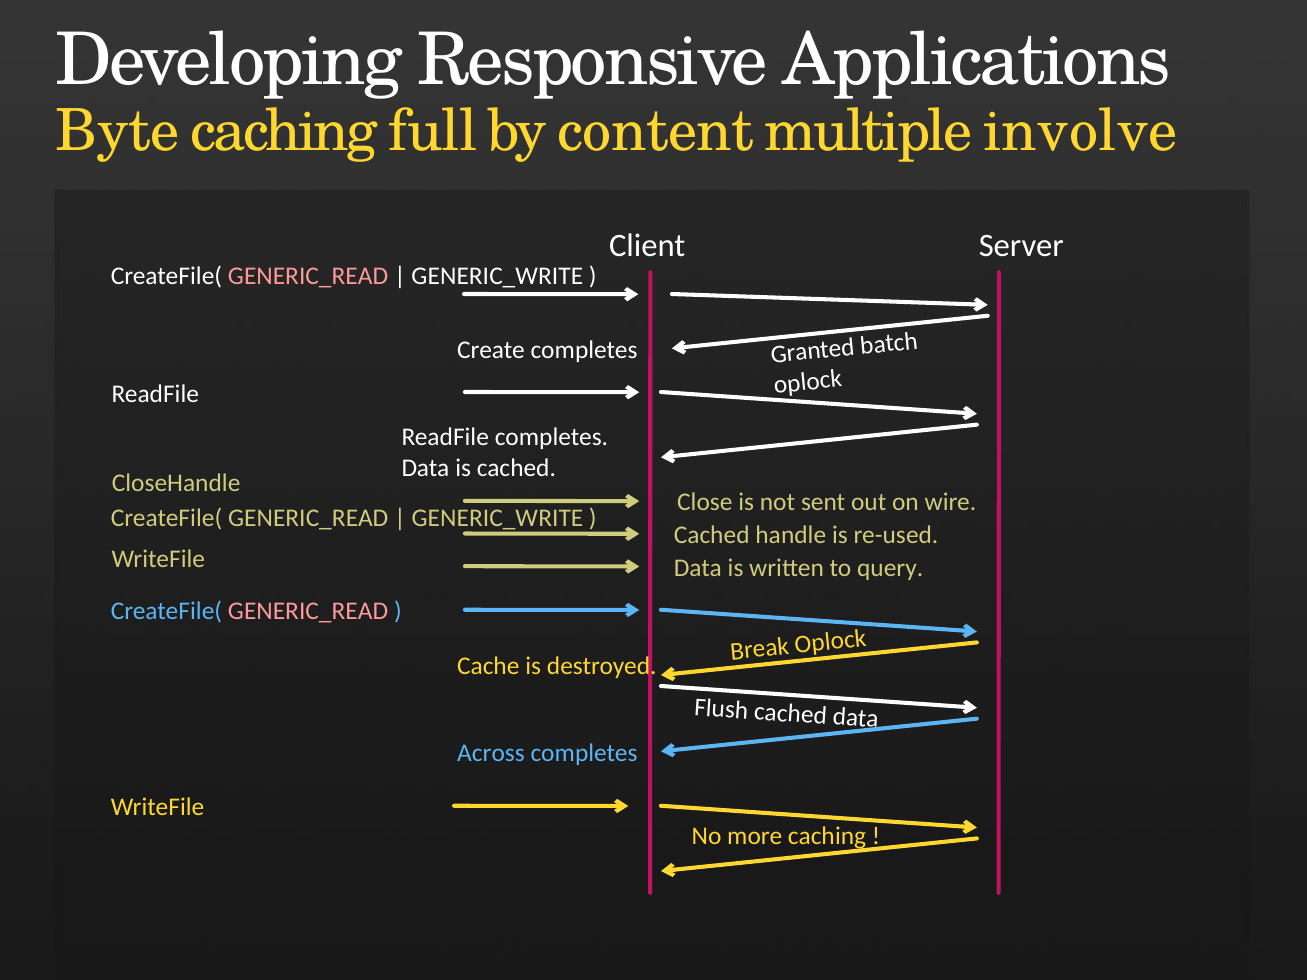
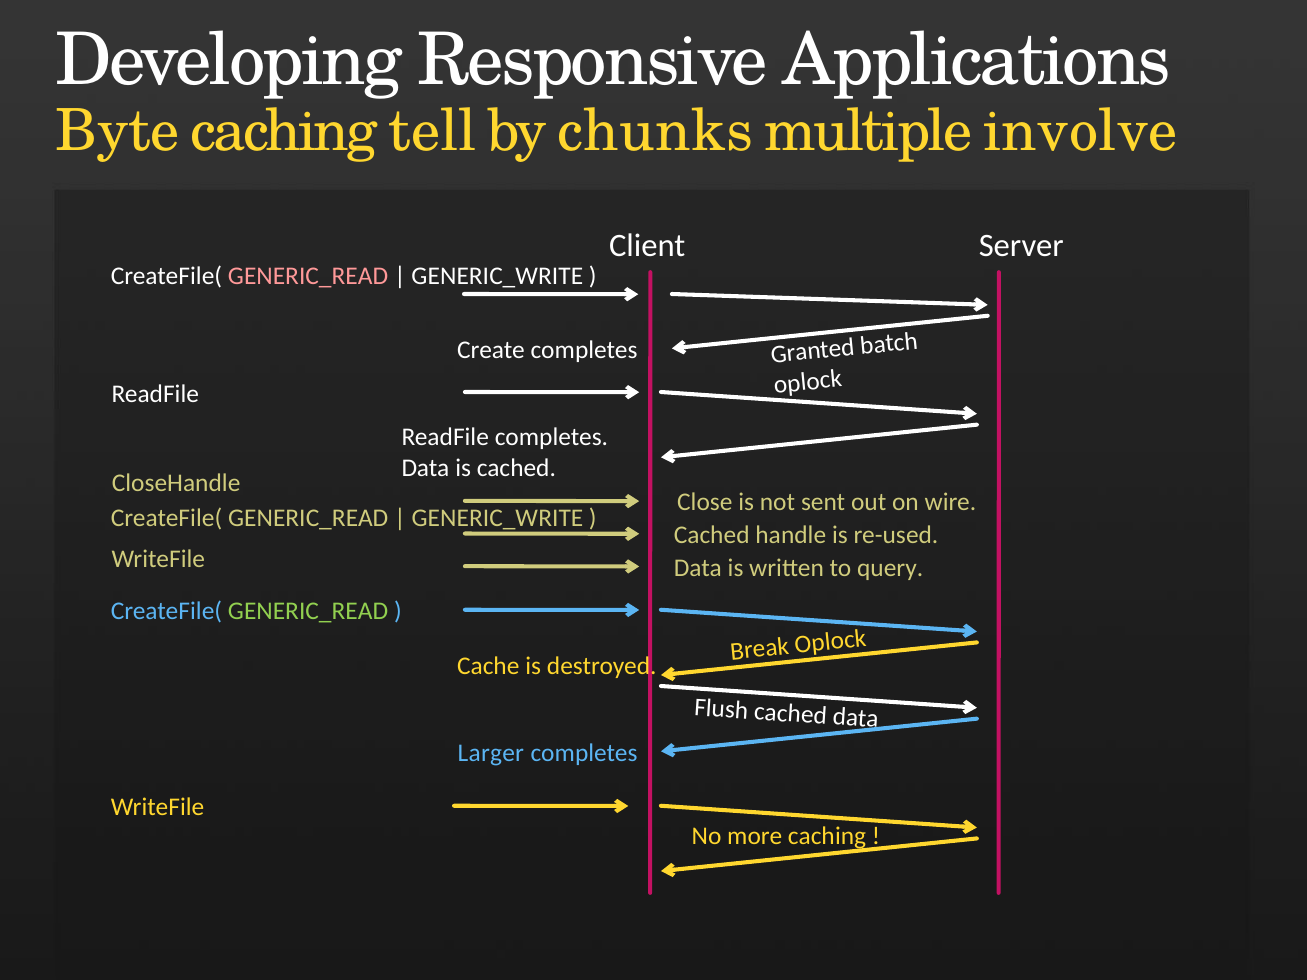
full: full -> tell
content: content -> chunks
GENERIC_READ at (308, 612) colour: pink -> light green
Across: Across -> Larger
